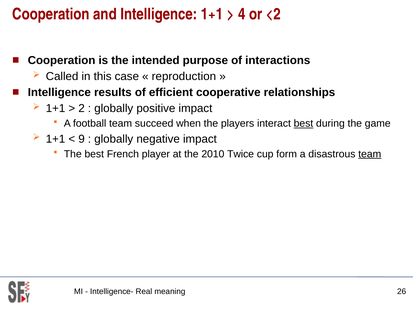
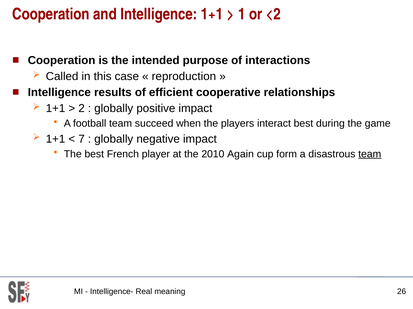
4: 4 -> 1
best at (303, 124) underline: present -> none
9: 9 -> 7
Twice: Twice -> Again
